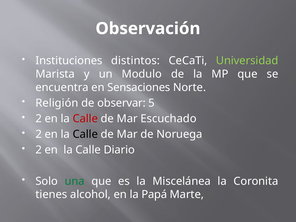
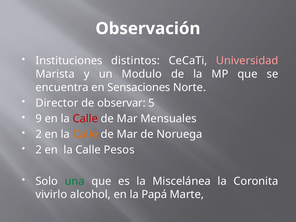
Universidad colour: light green -> pink
Religión: Religión -> Director
2 at (39, 119): 2 -> 9
Escuchado: Escuchado -> Mensuales
Calle at (85, 134) colour: black -> orange
Diario: Diario -> Pesos
tienes: tienes -> vivirlo
